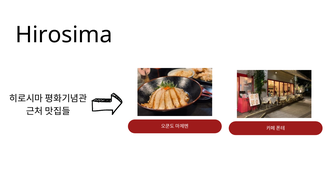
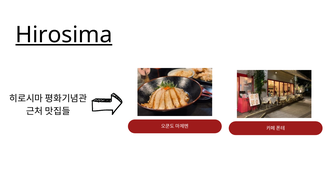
Hirosima underline: none -> present
